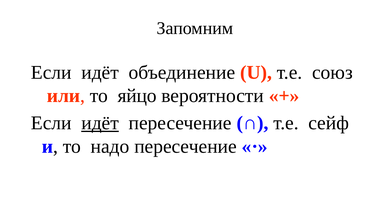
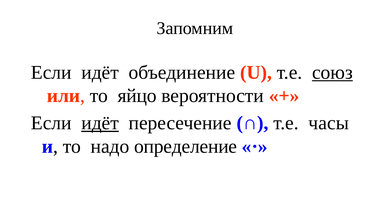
союз underline: none -> present
сейф: сейф -> часы
надо пересечение: пересечение -> определение
